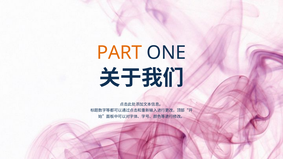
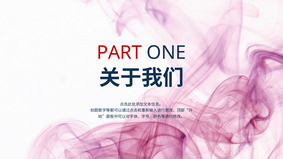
PART colour: orange -> red
